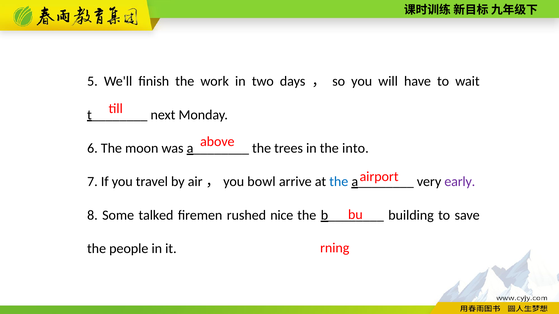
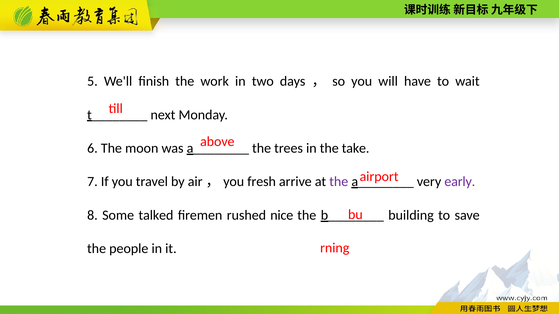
into: into -> take
bowl: bowl -> fresh
the at (339, 182) colour: blue -> purple
